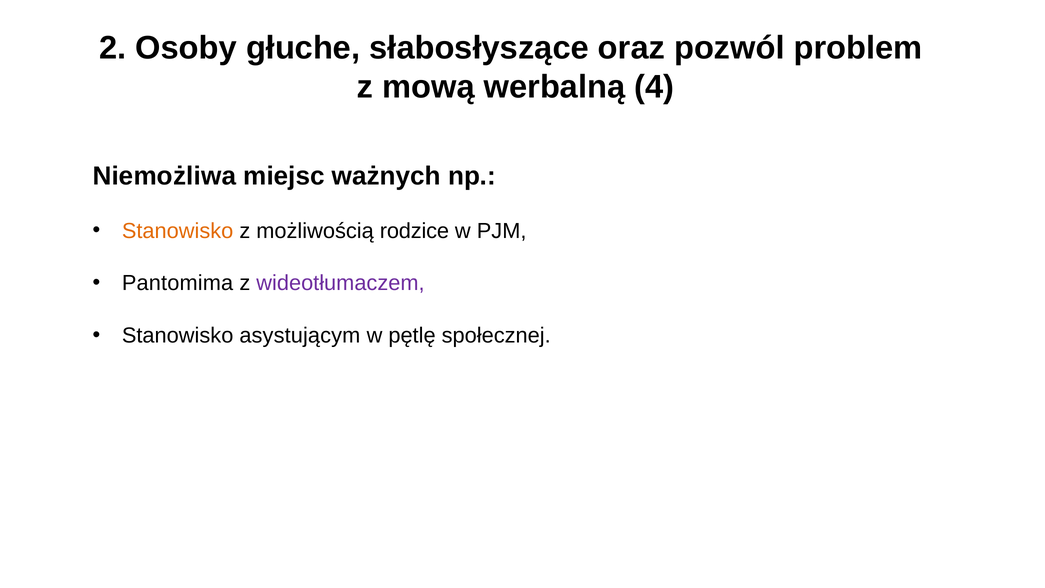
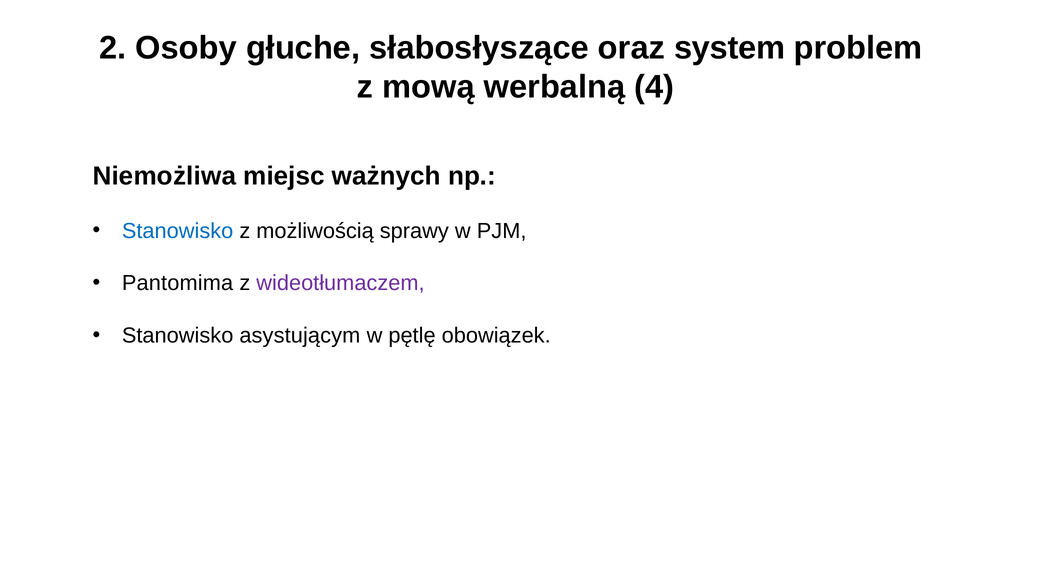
pozwól: pozwól -> system
Stanowisko at (178, 231) colour: orange -> blue
rodzice: rodzice -> sprawy
społecznej: społecznej -> obowiązek
